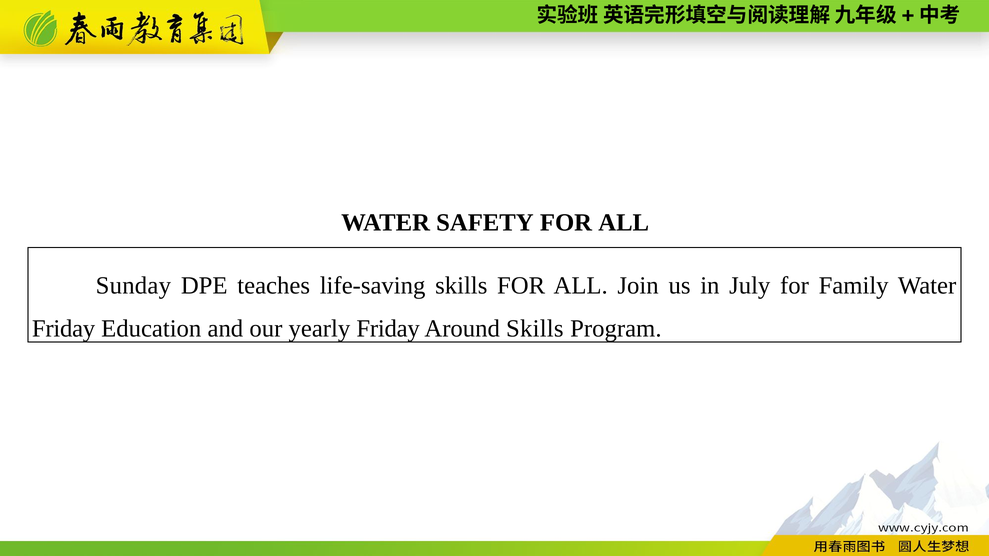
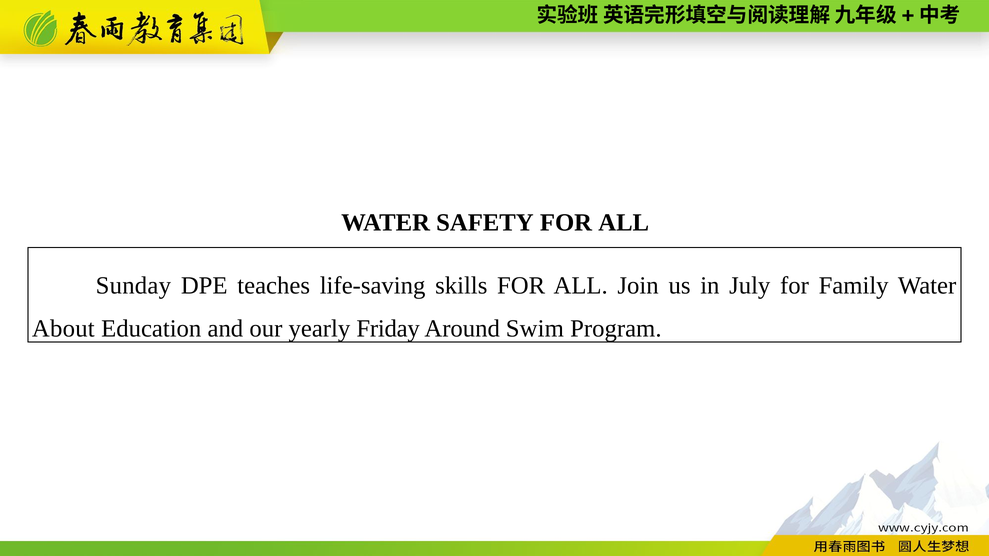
Friday at (64, 329): Friday -> About
Around Skills: Skills -> Swim
